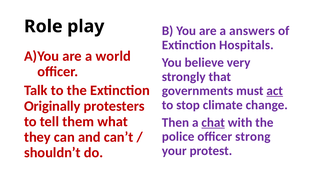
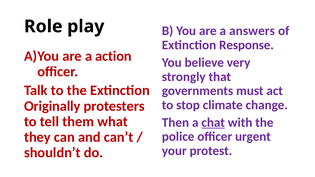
Hospitals: Hospitals -> Response
world: world -> action
act underline: present -> none
strong: strong -> urgent
